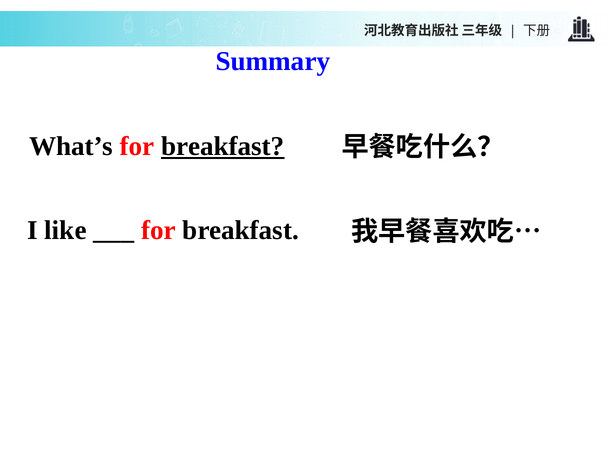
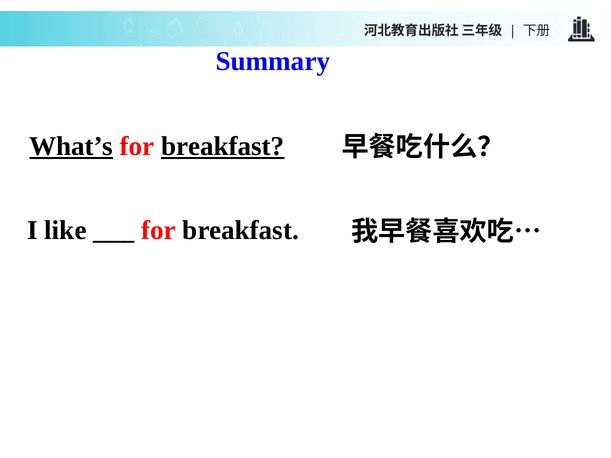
What’s underline: none -> present
